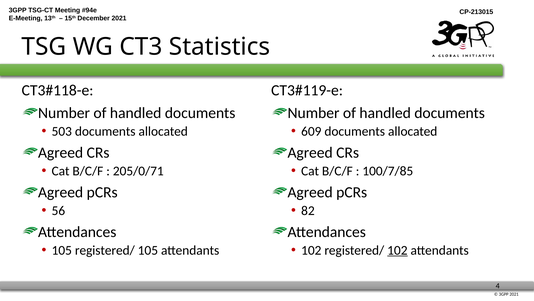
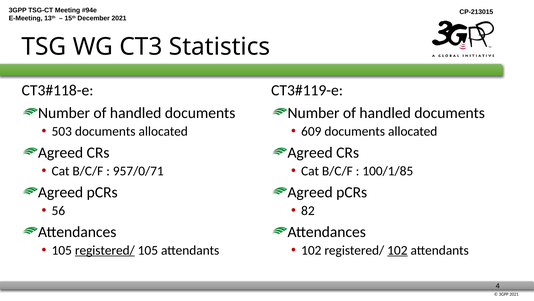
205/0/71: 205/0/71 -> 957/0/71
100/7/85: 100/7/85 -> 100/1/85
registered/ at (105, 250) underline: none -> present
